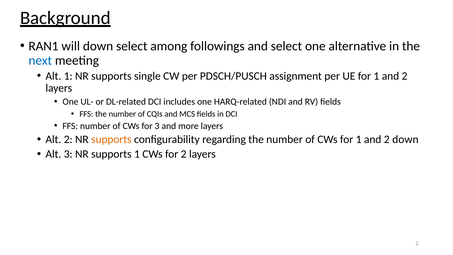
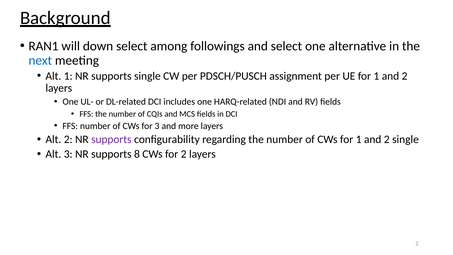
supports at (111, 139) colour: orange -> purple
2 down: down -> single
supports 1: 1 -> 8
